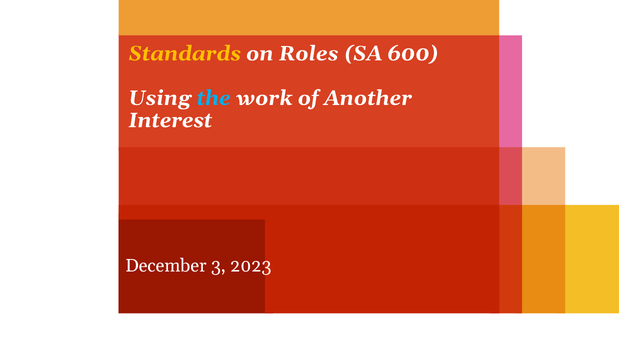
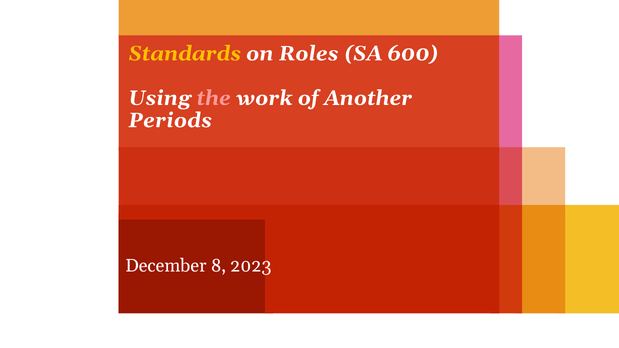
the colour: light blue -> pink
Interest: Interest -> Periods
3: 3 -> 8
